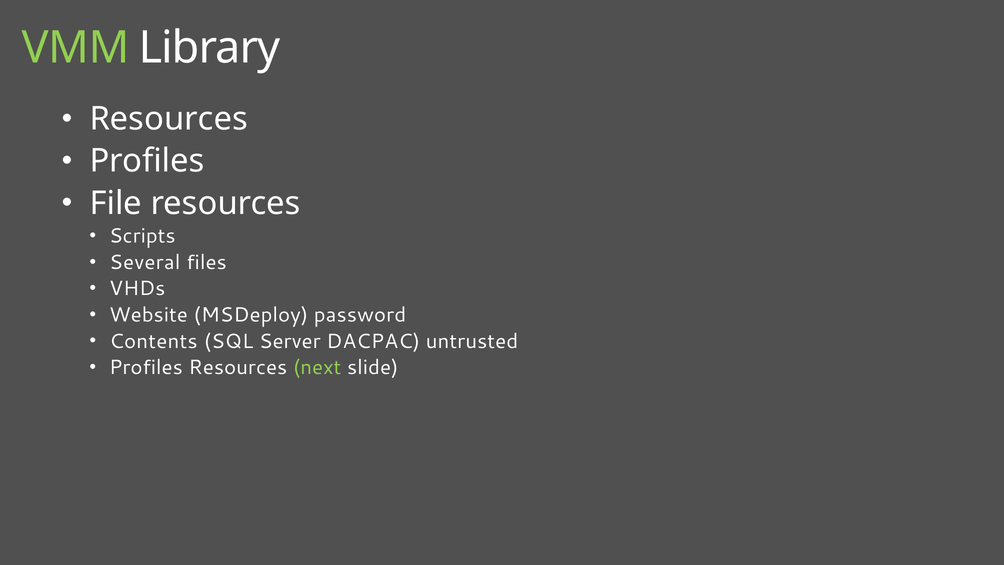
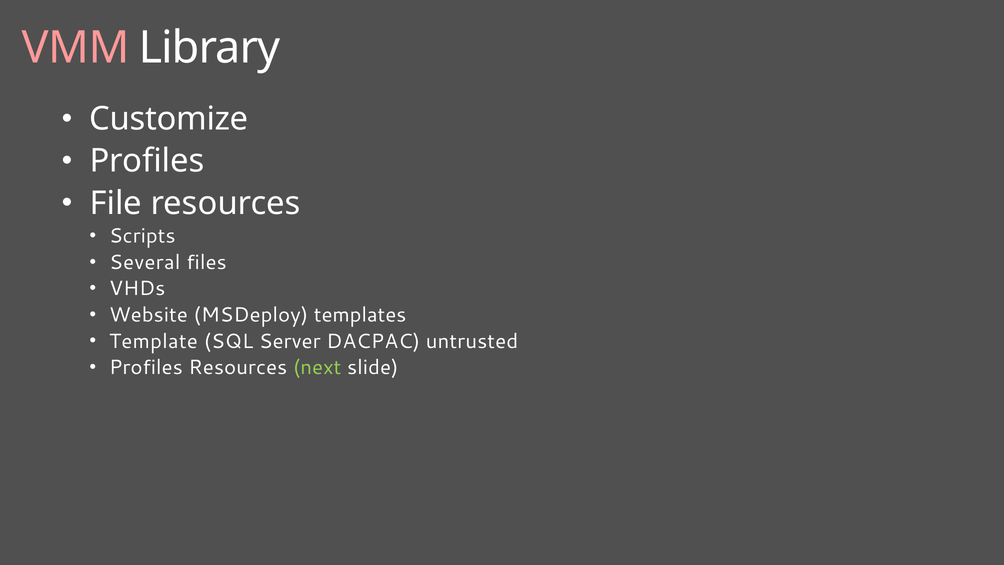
VMM colour: light green -> pink
Resources at (169, 119): Resources -> Customize
password: password -> templates
Contents: Contents -> Template
